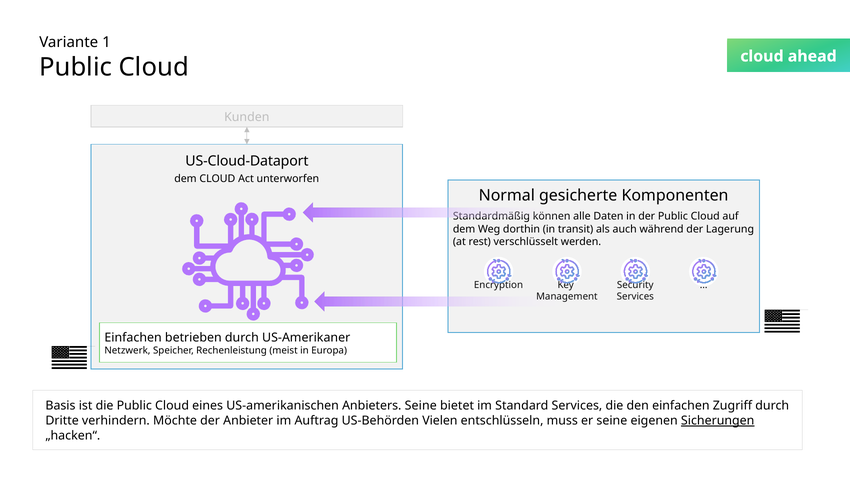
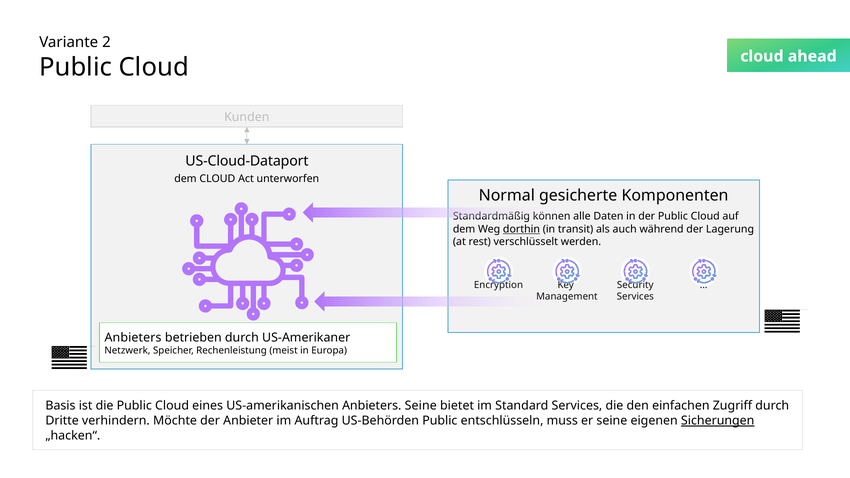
1: 1 -> 2
dorthin underline: none -> present
Einfachen at (133, 338): Einfachen -> Anbieters
US-Behörden Vielen: Vielen -> Public
